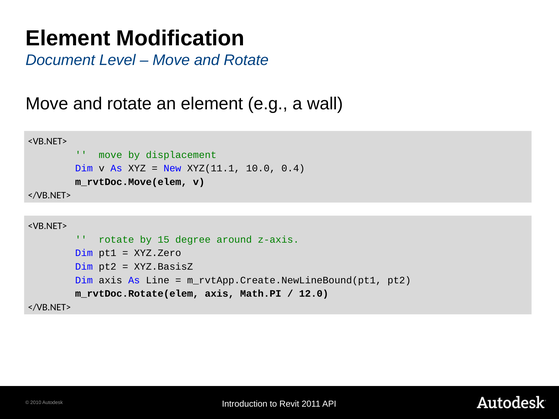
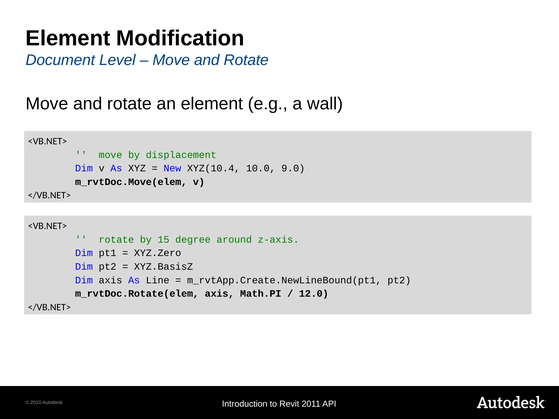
XYZ(11.1: XYZ(11.1 -> XYZ(10.4
0.4: 0.4 -> 9.0
